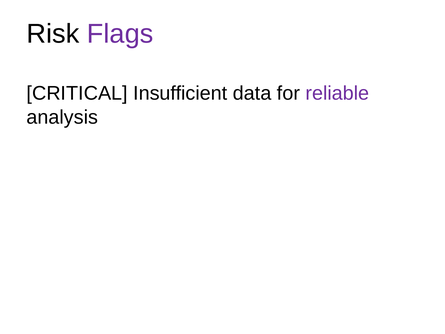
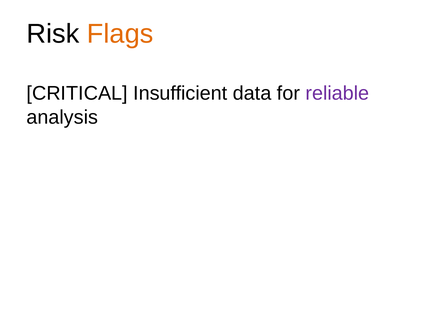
Flags colour: purple -> orange
